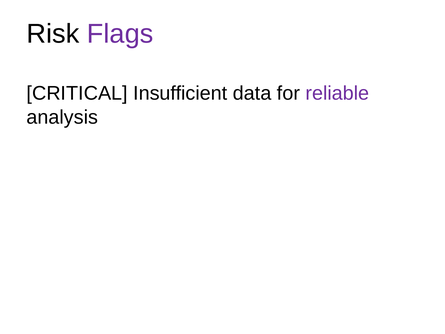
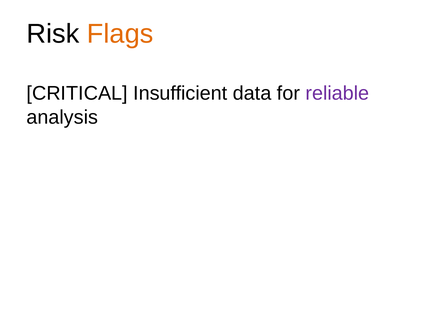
Flags colour: purple -> orange
